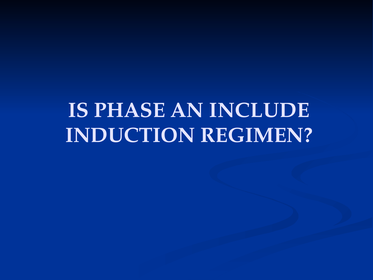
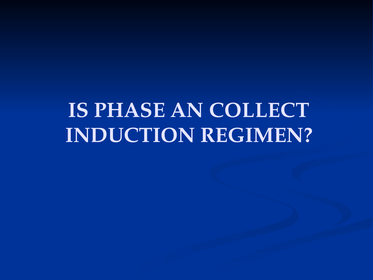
INCLUDE: INCLUDE -> COLLECT
